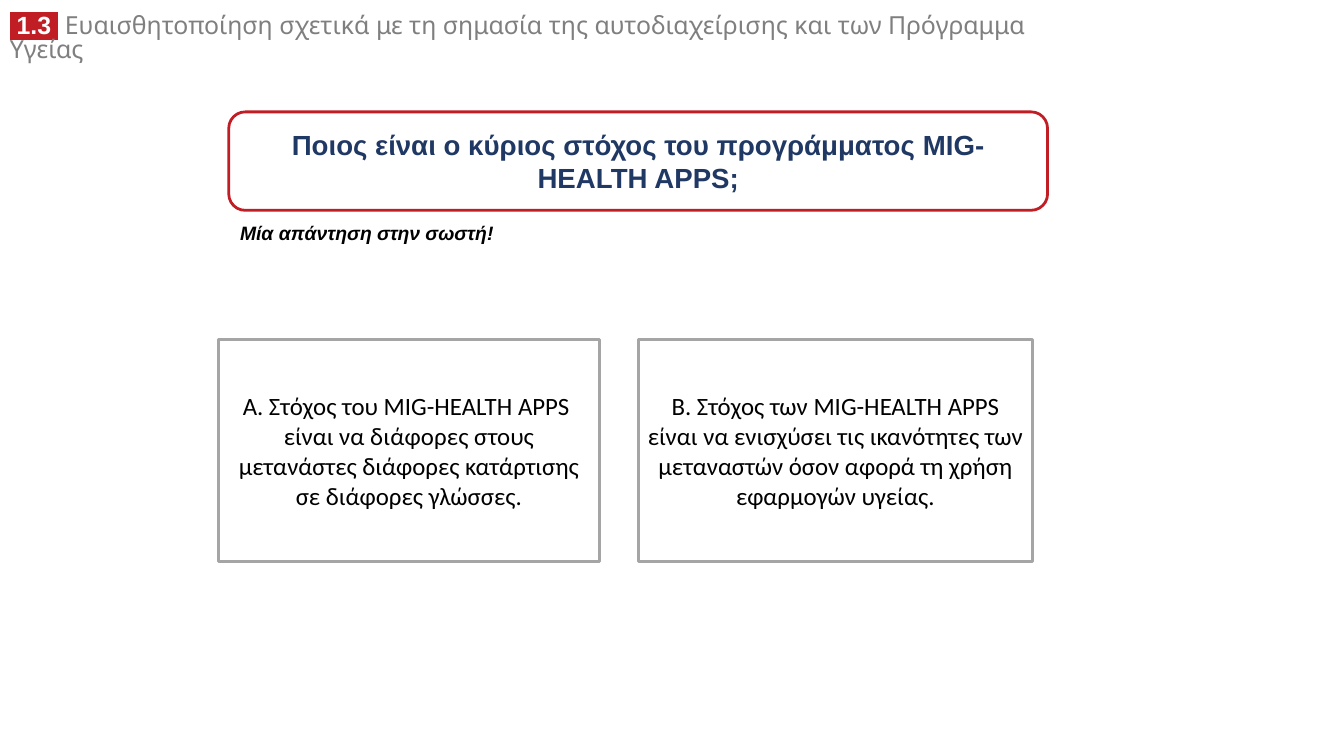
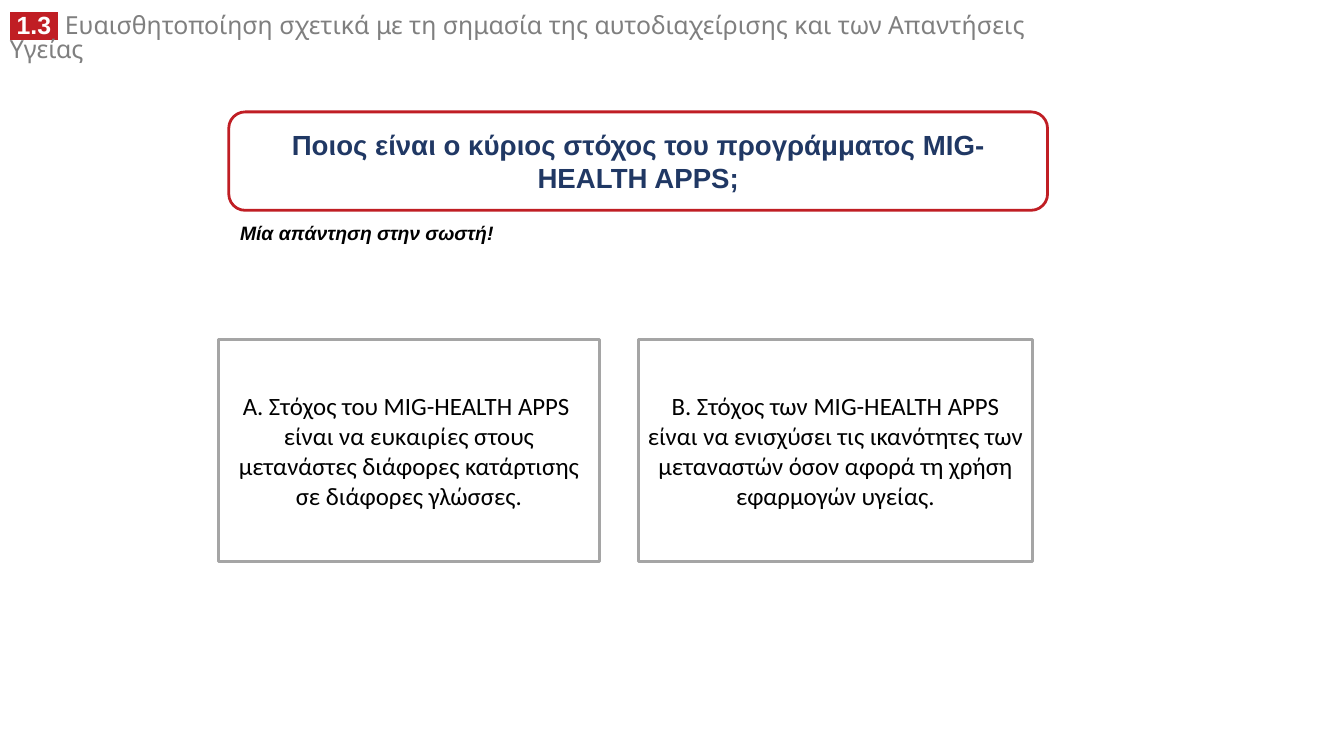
Πρόγραμμα: Πρόγραμμα -> Απαντήσεις
να διάφορες: διάφορες -> ευκαιρίες
